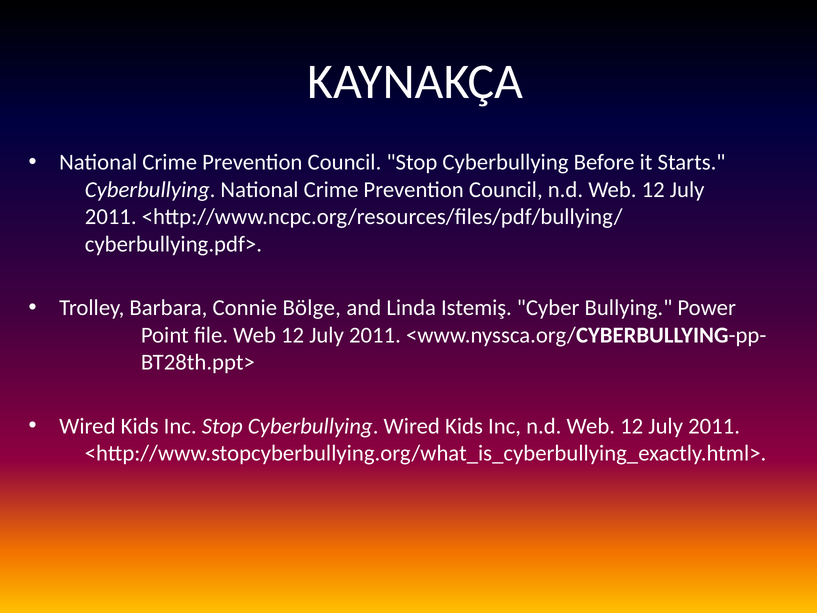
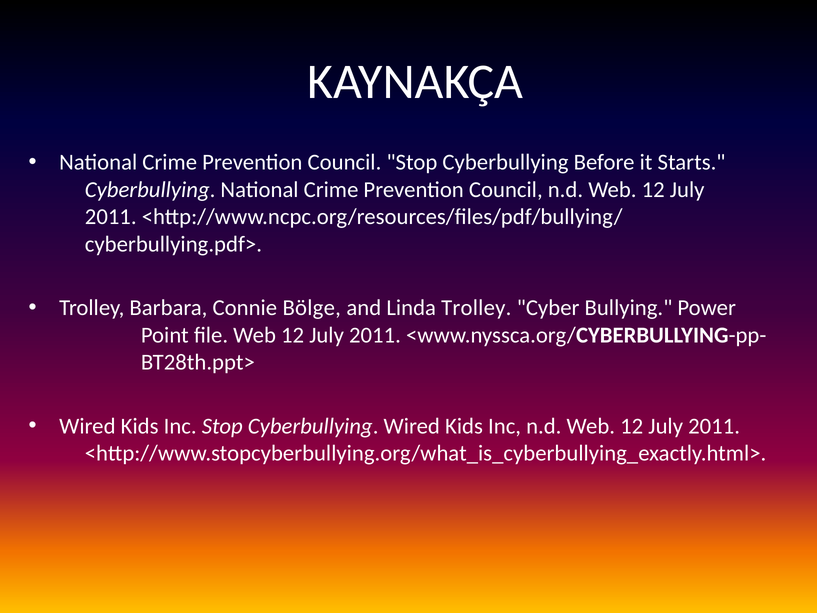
Linda Istemiş: Istemiş -> Trolley
